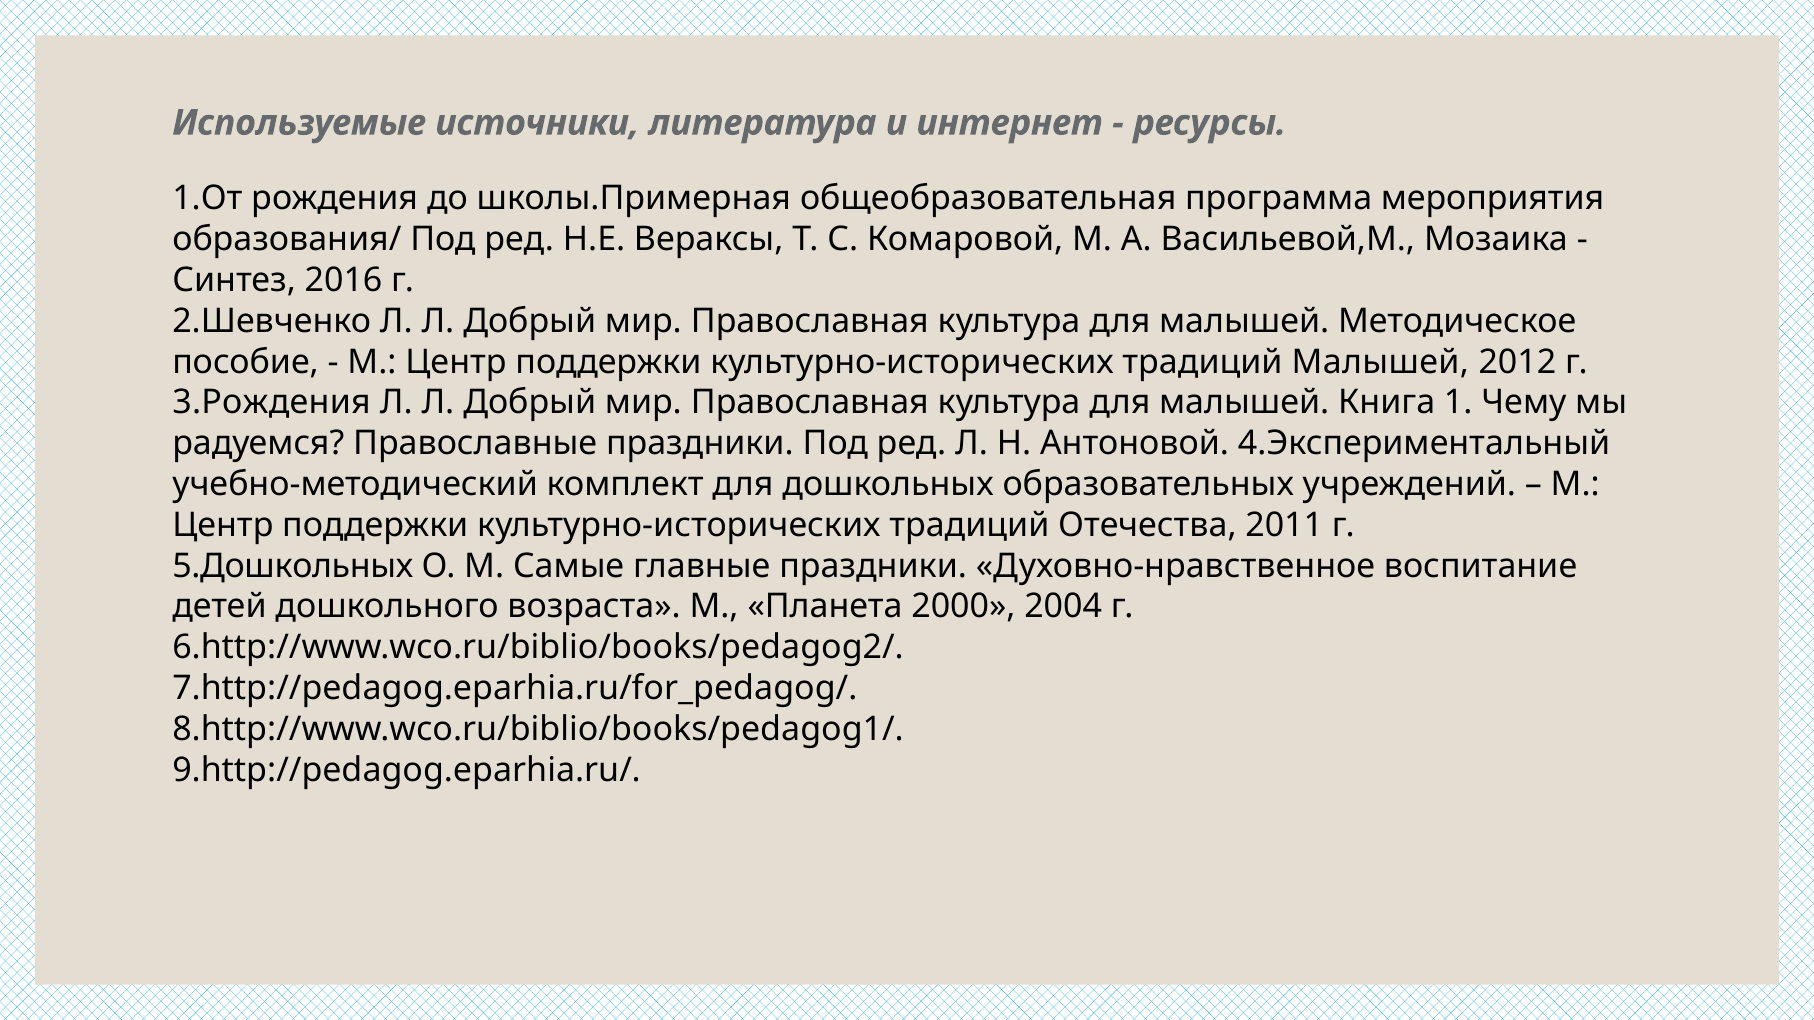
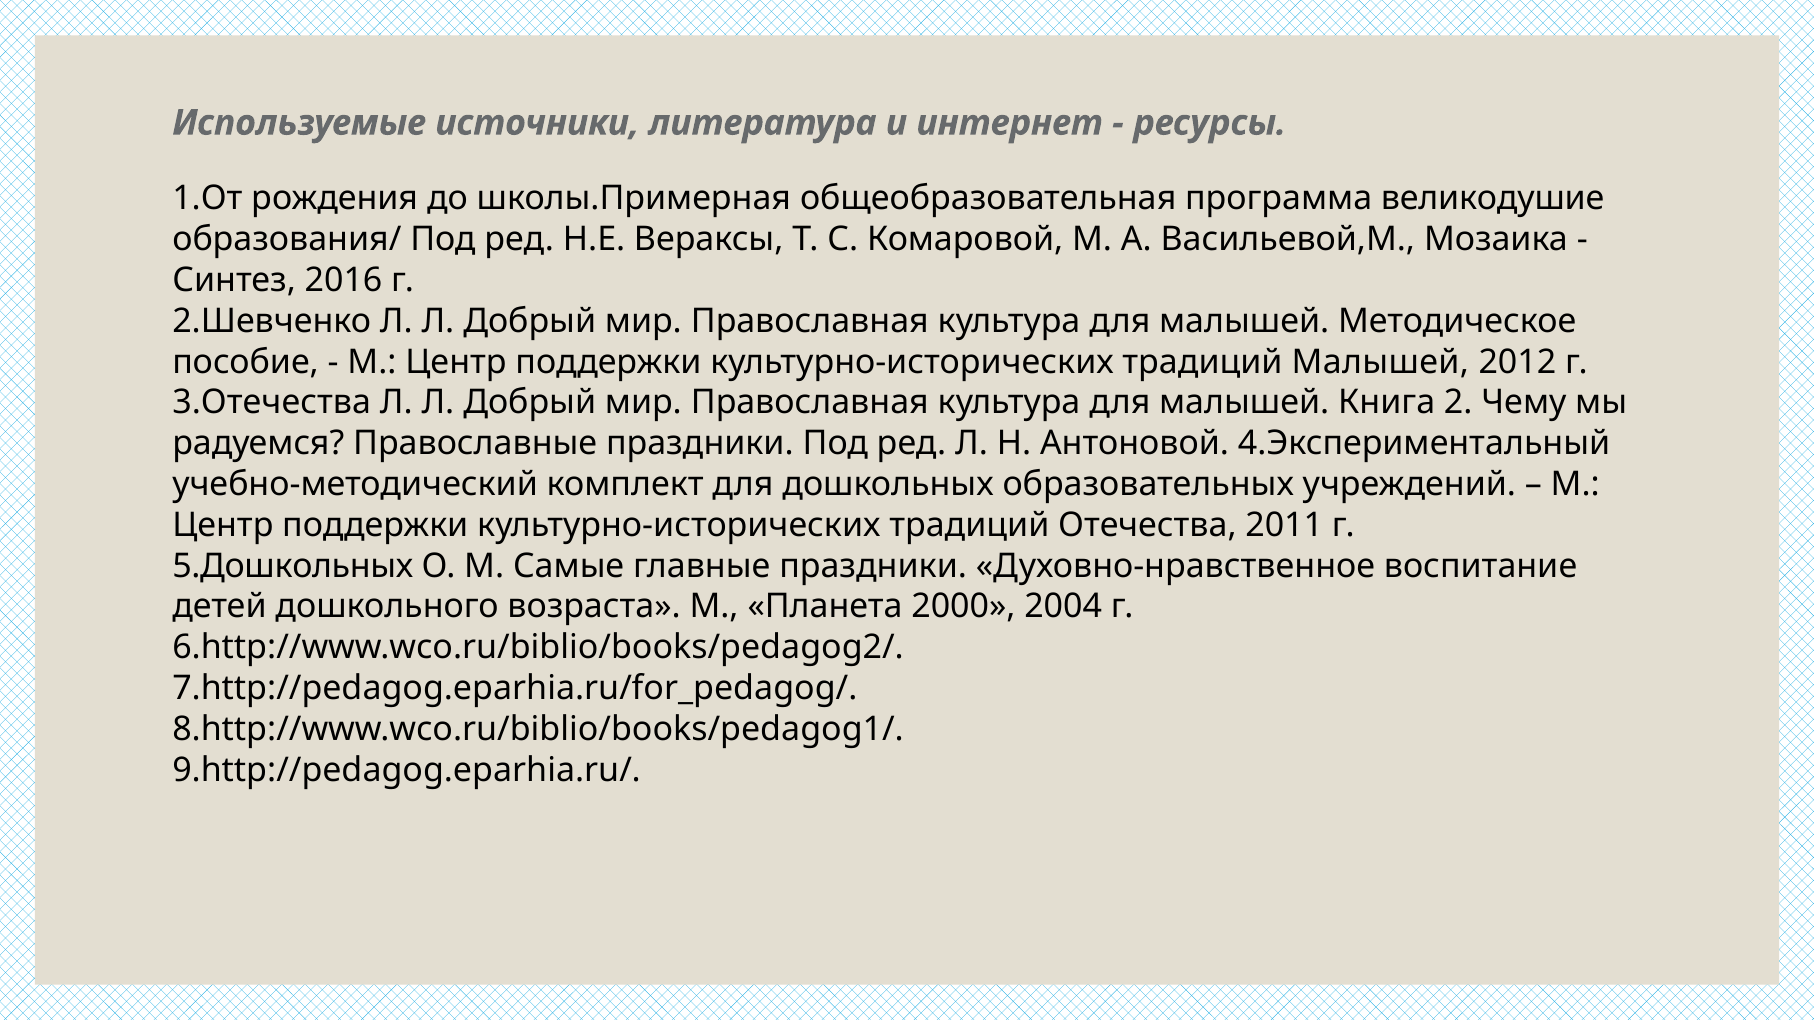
мероприятия: мероприятия -> великодушие
3.Рождения: 3.Рождения -> 3.Отечества
1: 1 -> 2
